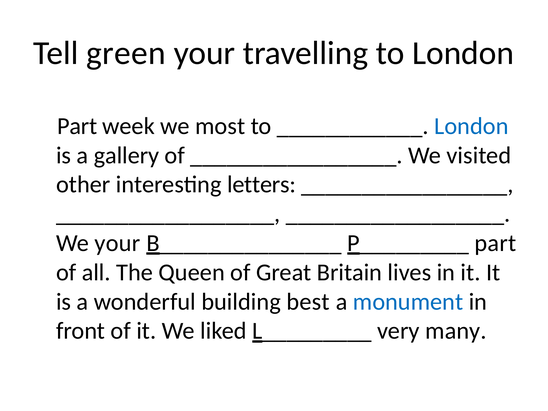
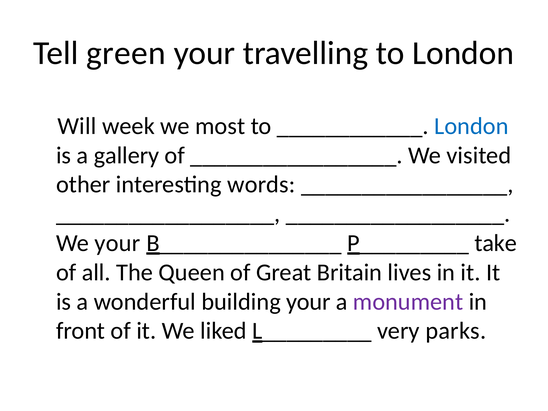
Part at (77, 126): Part -> Will
letters: letters -> words
P_________ part: part -> take
building best: best -> your
monument colour: blue -> purple
many: many -> parks
